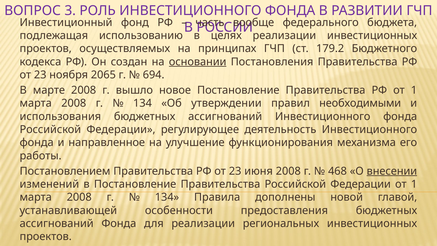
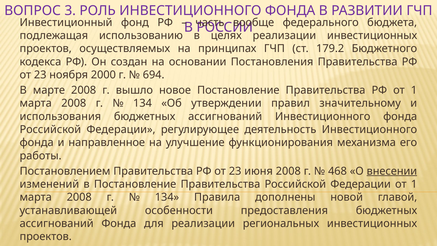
основании underline: present -> none
2065: 2065 -> 2000
необходимыми: необходимыми -> значительному
